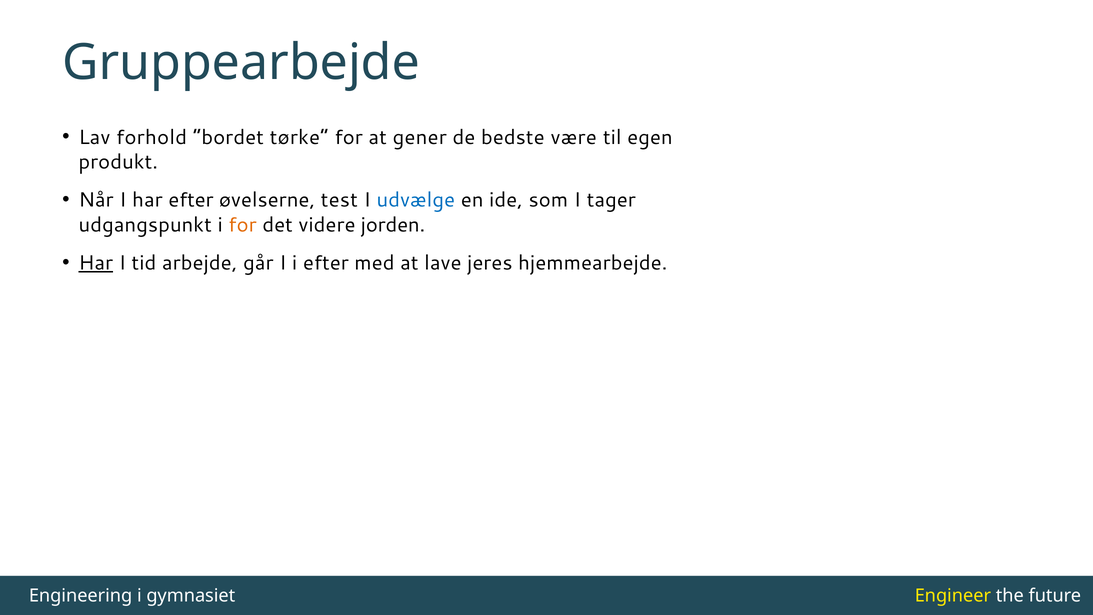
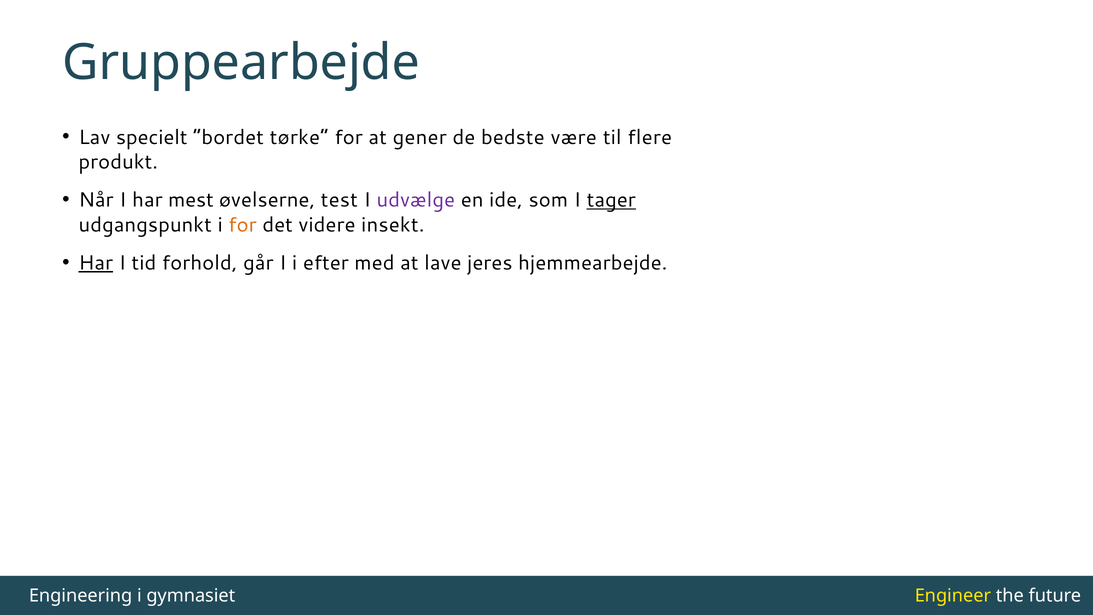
forhold: forhold -> specielt
egen: egen -> flere
har efter: efter -> mest
udvælge colour: blue -> purple
tager underline: none -> present
jorden: jorden -> insekt
arbejde: arbejde -> forhold
